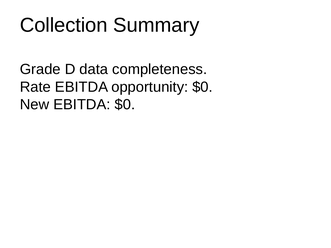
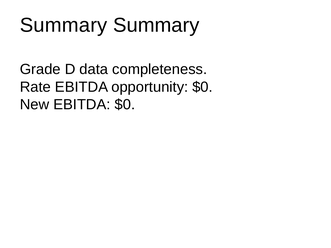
Collection at (64, 25): Collection -> Summary
